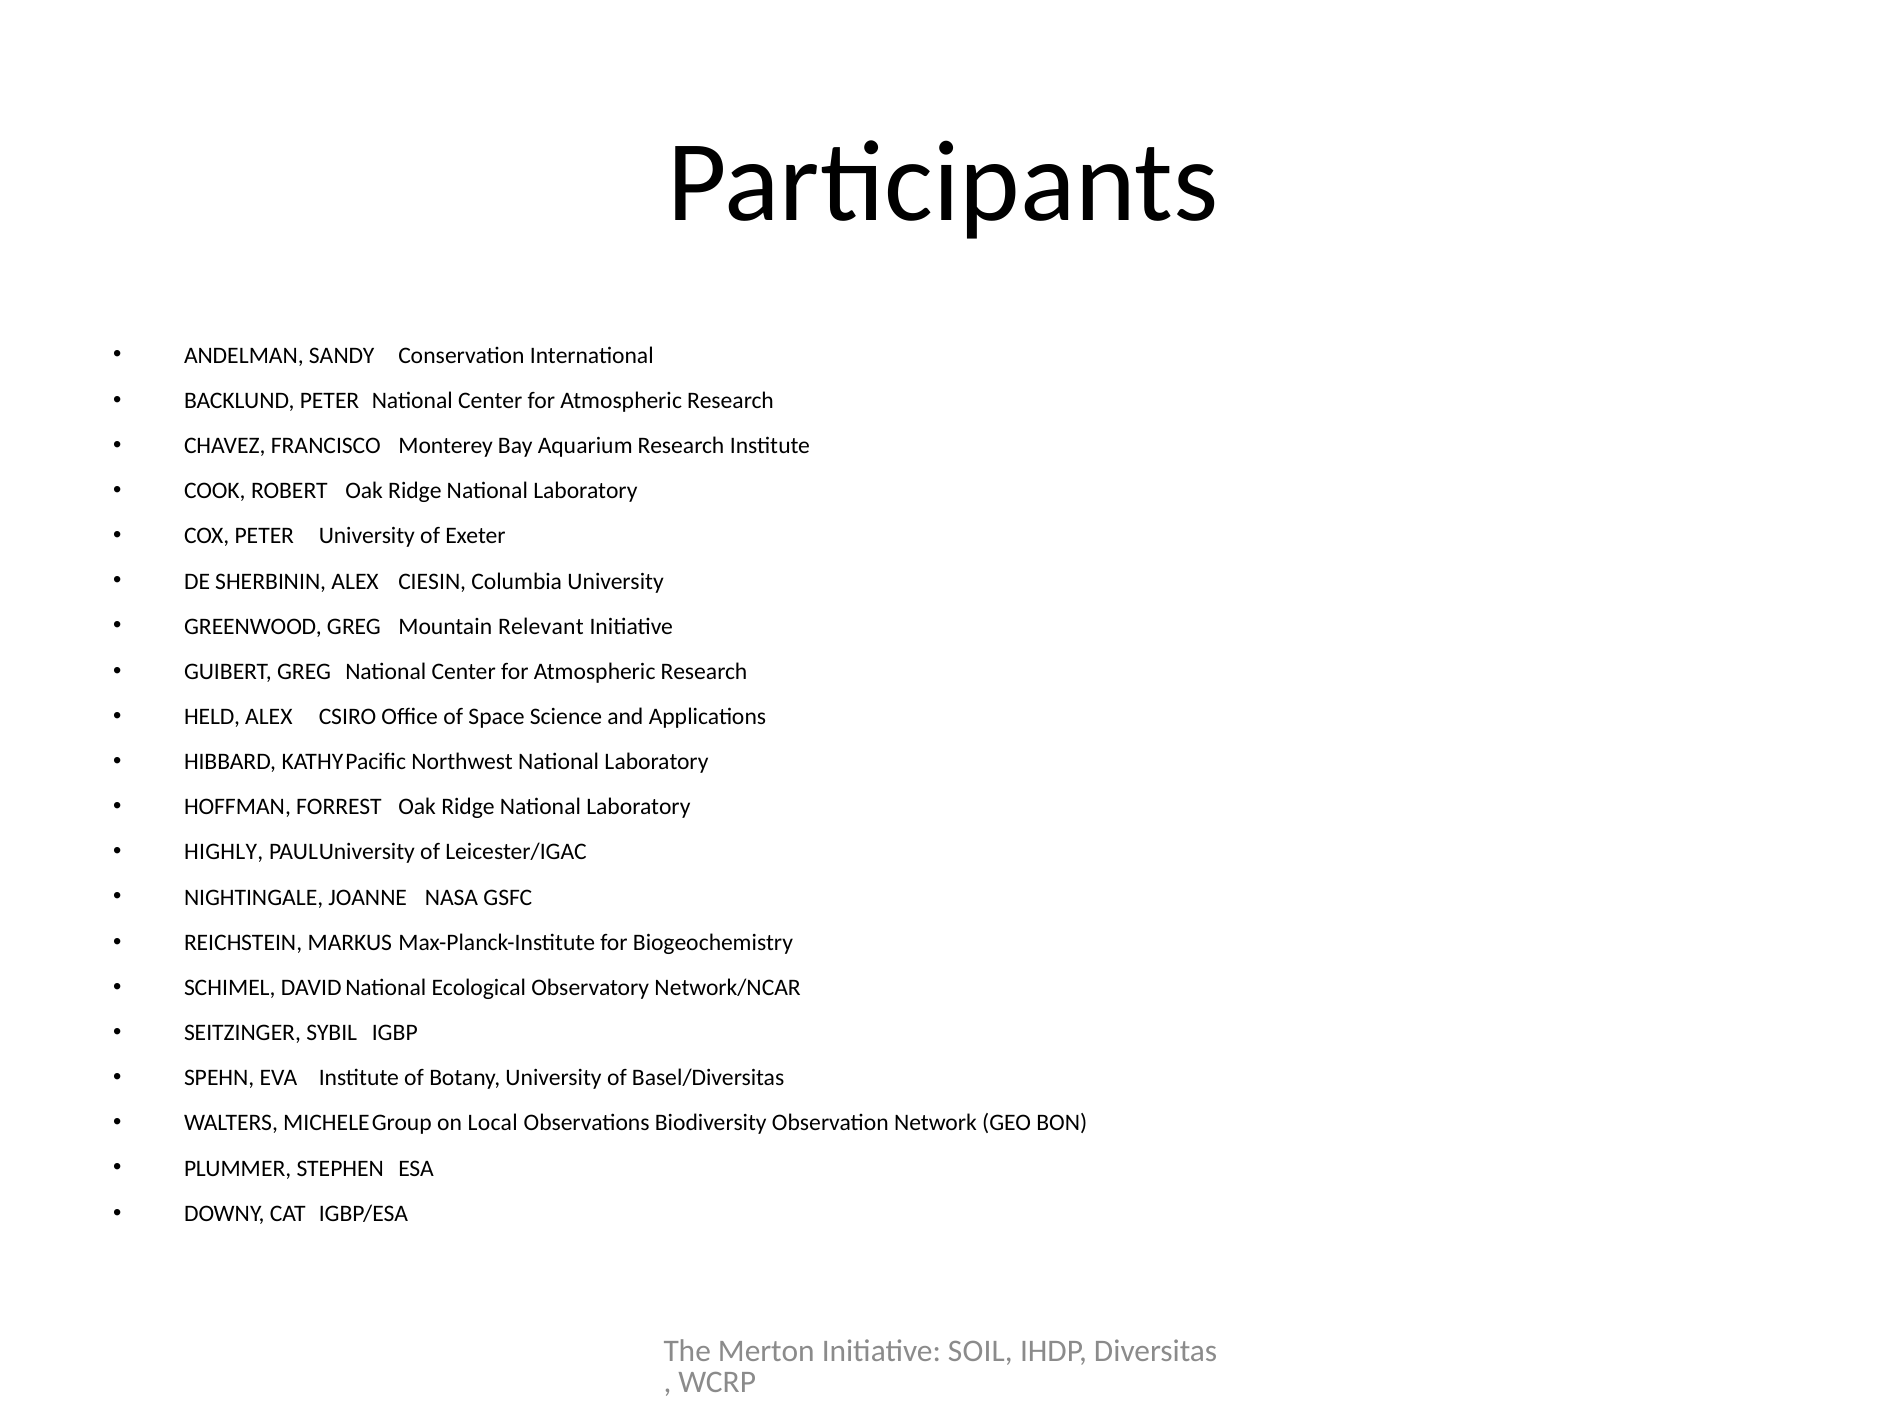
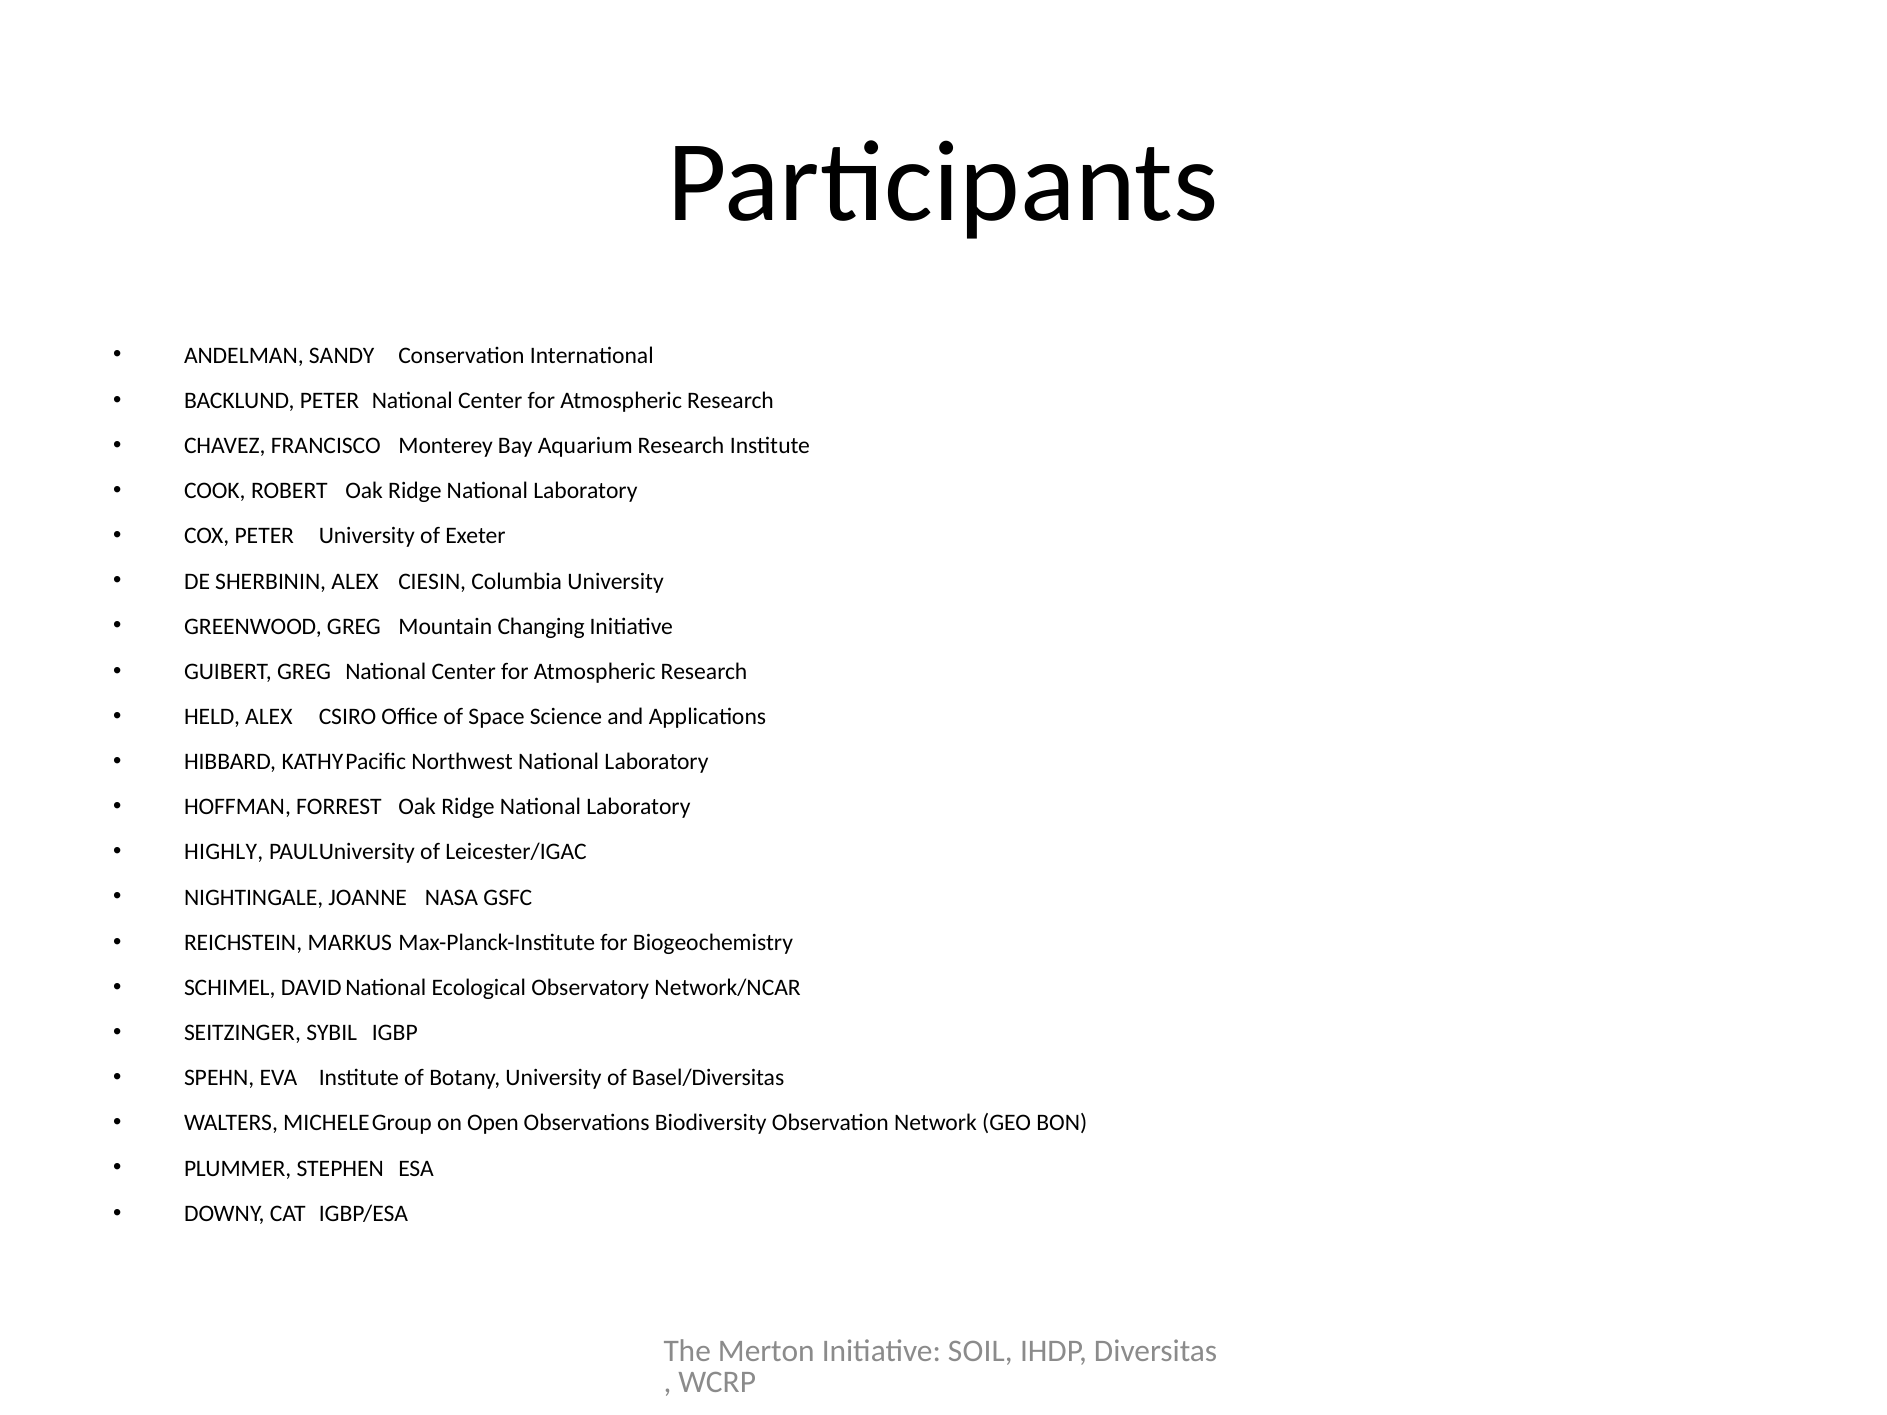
Relevant: Relevant -> Changing
Local: Local -> Open
